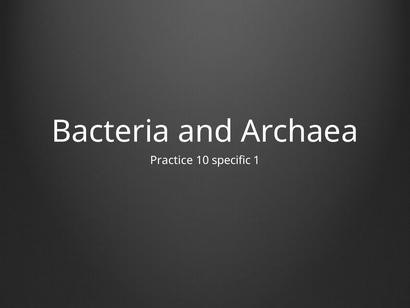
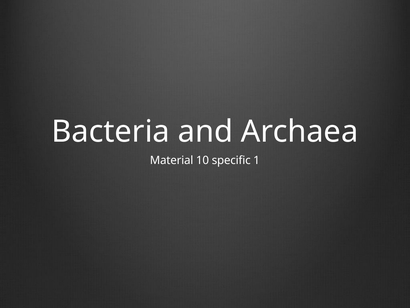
Practice: Practice -> Material
